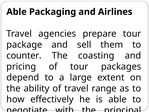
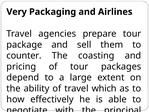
Able at (17, 12): Able -> Very
range: range -> which
